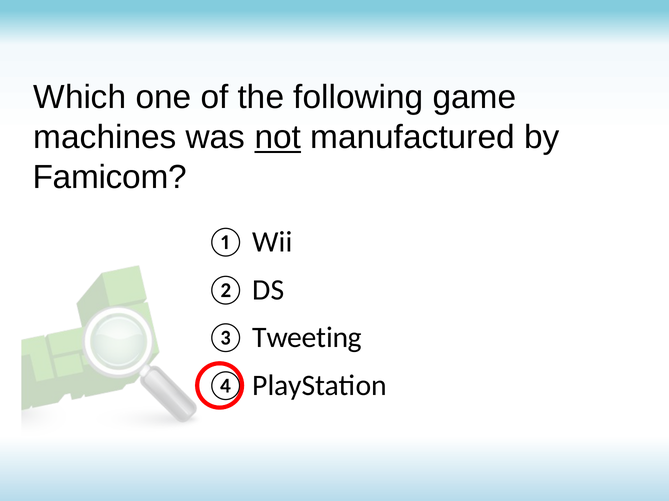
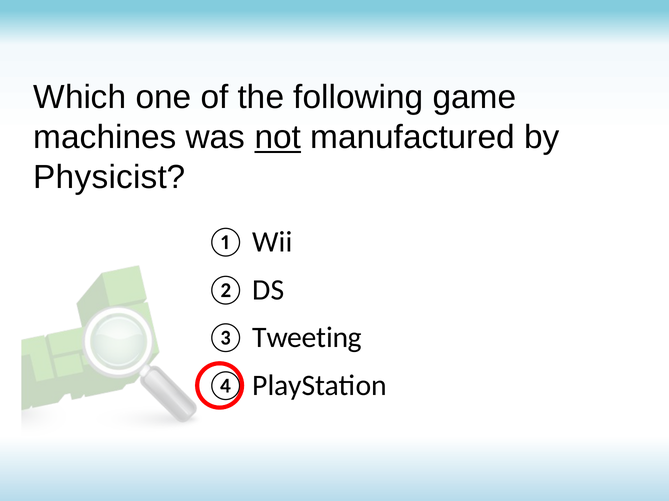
Famicom: Famicom -> Physicist
